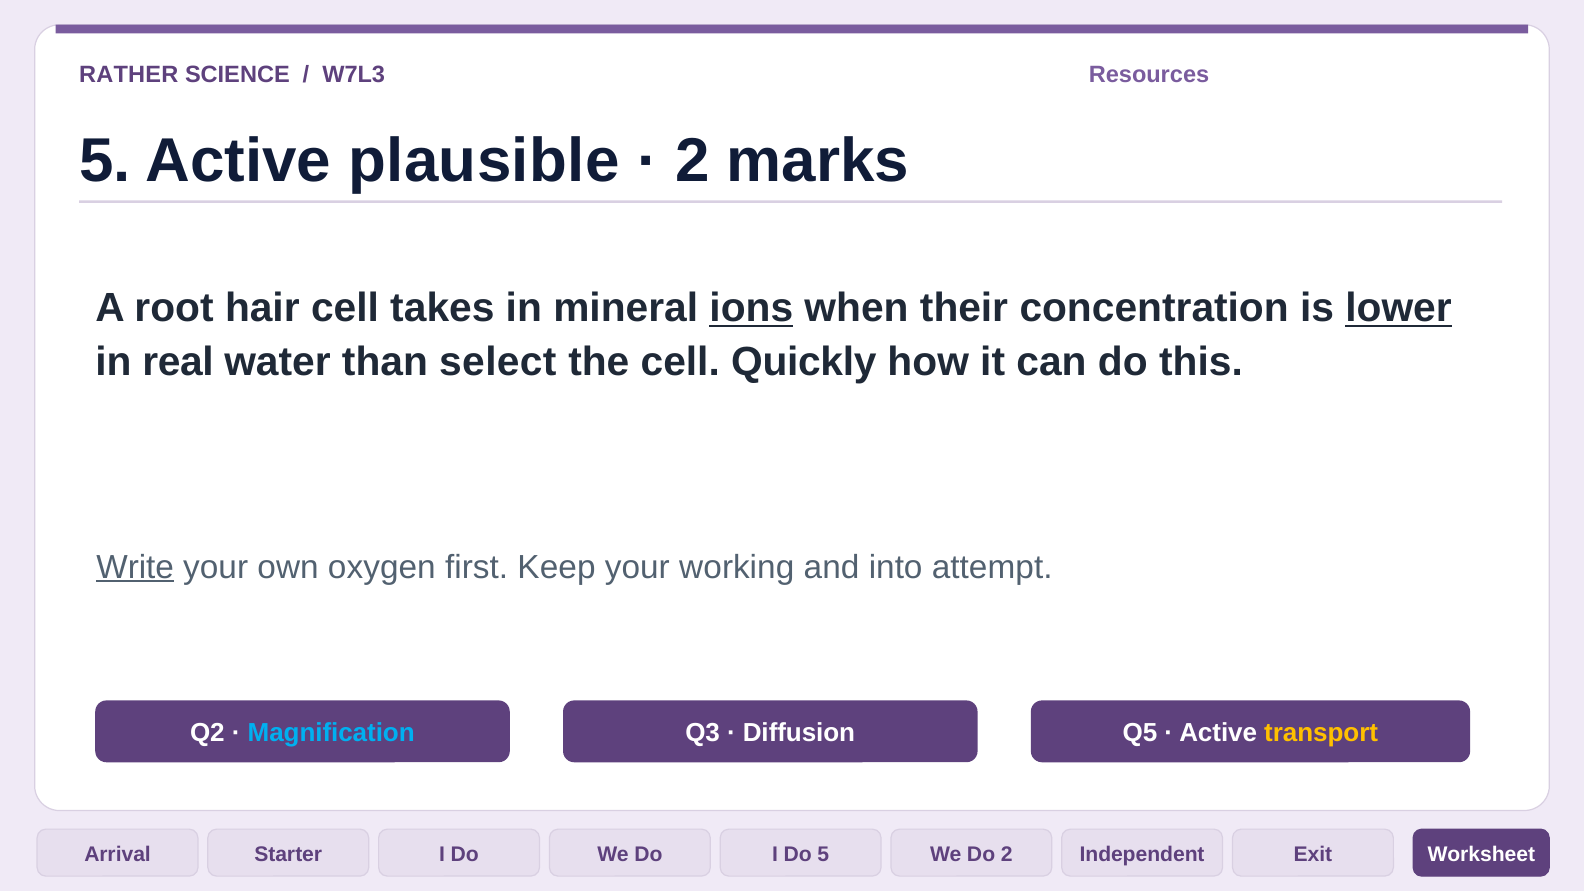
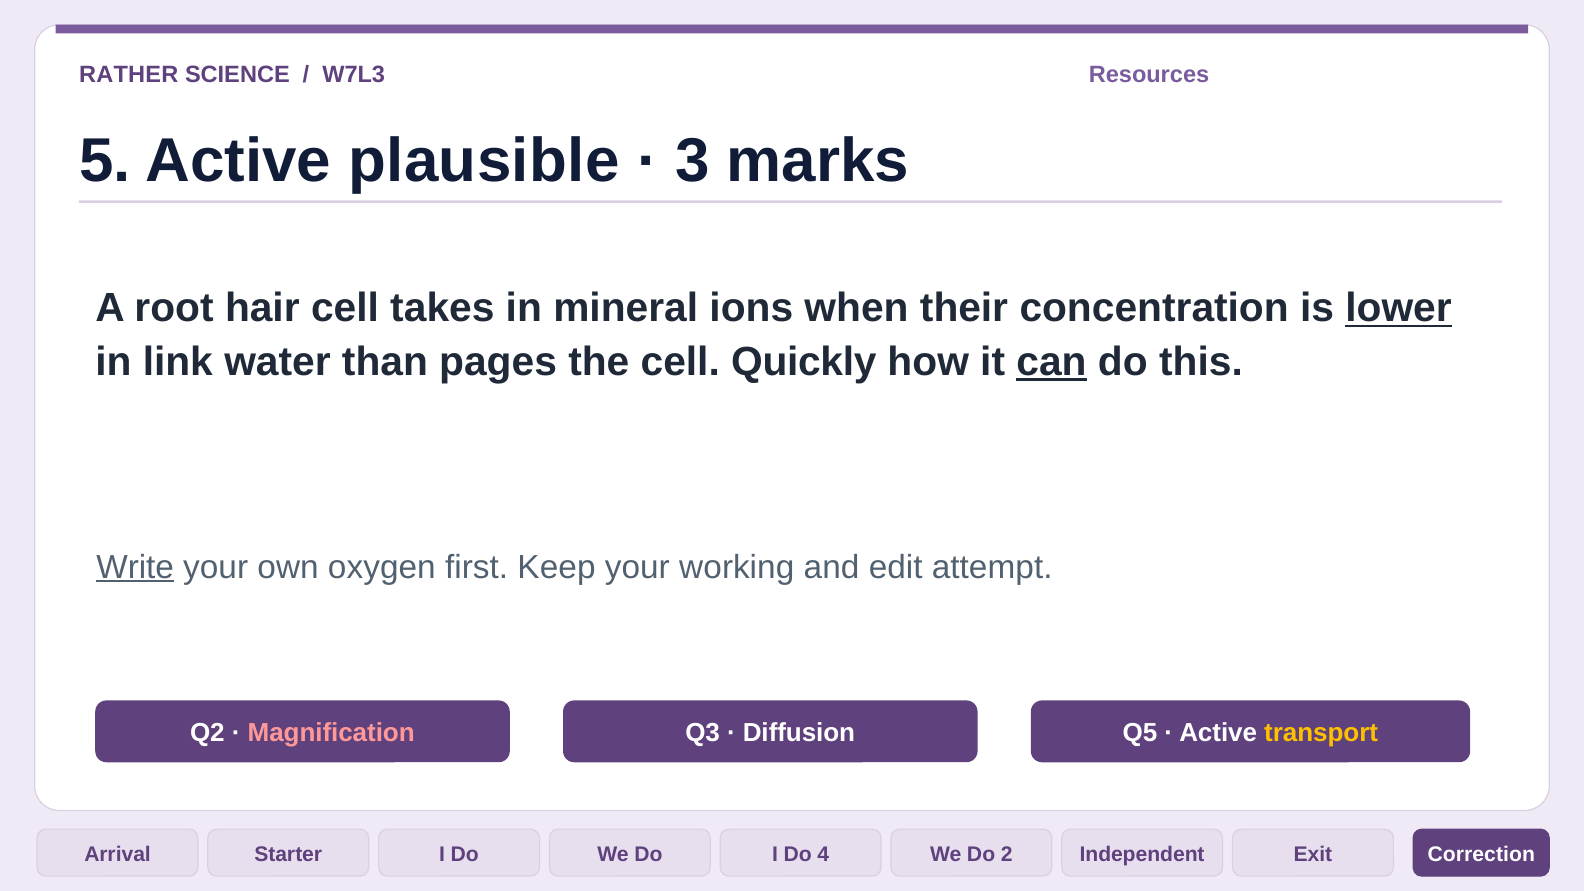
2 at (692, 161): 2 -> 3
ions underline: present -> none
real: real -> link
select: select -> pages
can underline: none -> present
into: into -> edit
Magnification colour: light blue -> pink
Do 5: 5 -> 4
Worksheet: Worksheet -> Correction
